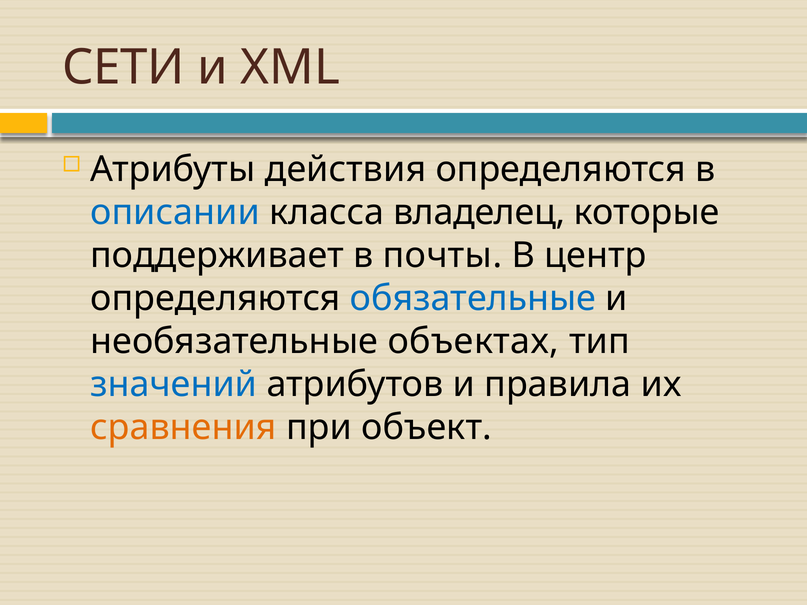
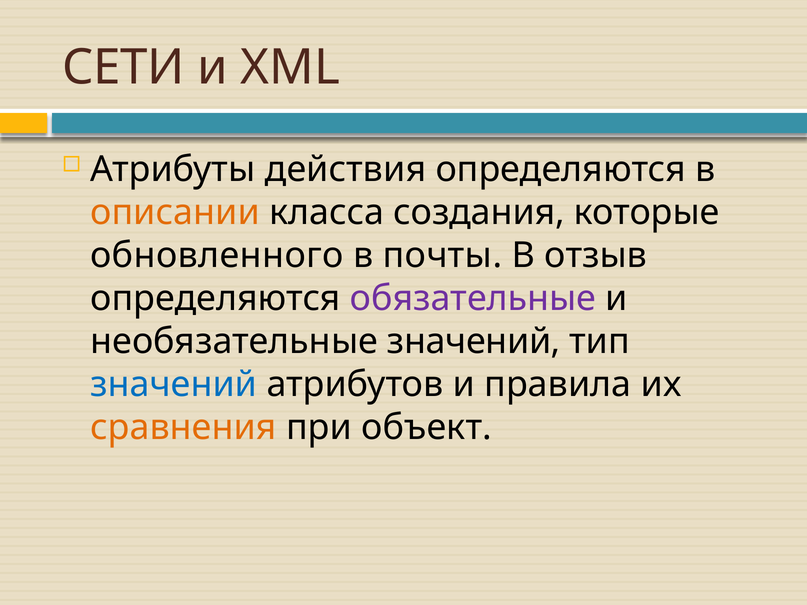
описании colour: blue -> orange
владелец: владелец -> создания
поддерживает: поддерживает -> обновленного
центр: центр -> отзыв
обязательные colour: blue -> purple
необязательные объектах: объектах -> значений
